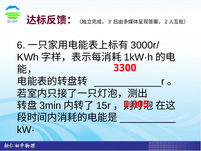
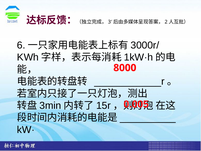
3300: 3300 -> 8000
